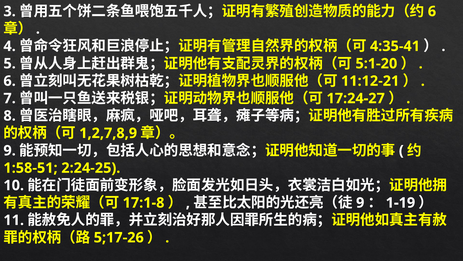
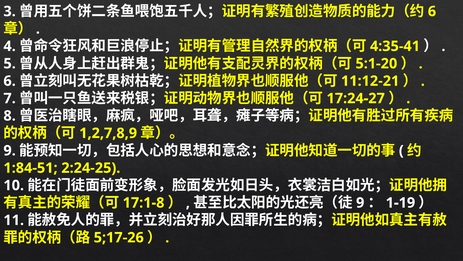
1:58-51: 1:58-51 -> 1:84-51
